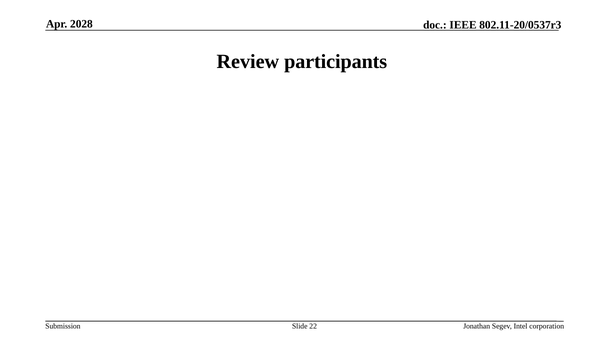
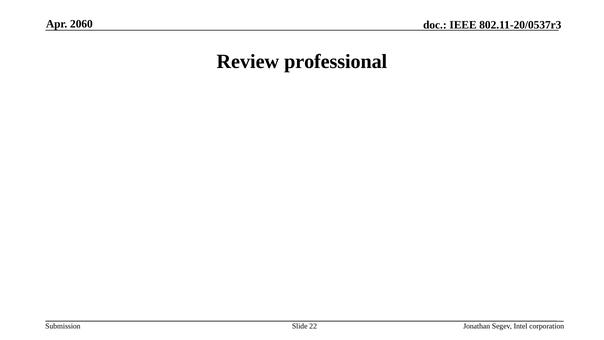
2028: 2028 -> 2060
participants: participants -> professional
